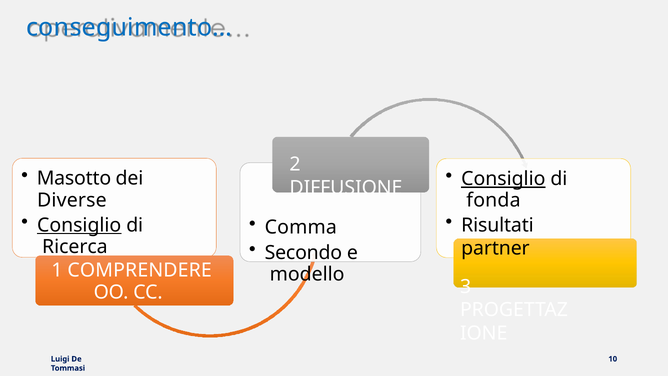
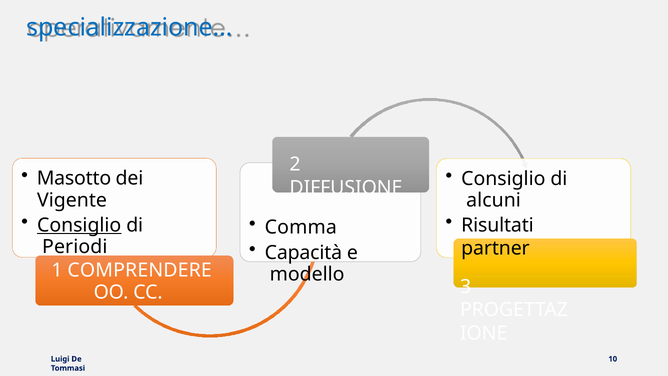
conseguimento…: conseguimento… -> specializzazione…
Consiglio at (503, 179) underline: present -> none
Diverse: Diverse -> Vigente
fonda: fonda -> alcuni
Ricerca: Ricerca -> Periodi
Secondo: Secondo -> Capacità
